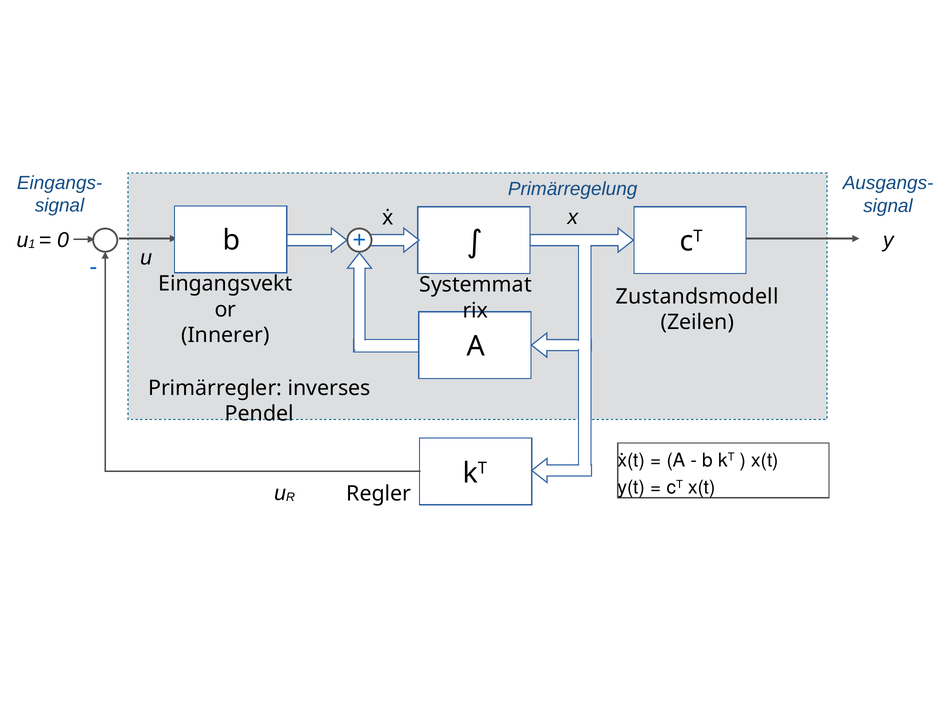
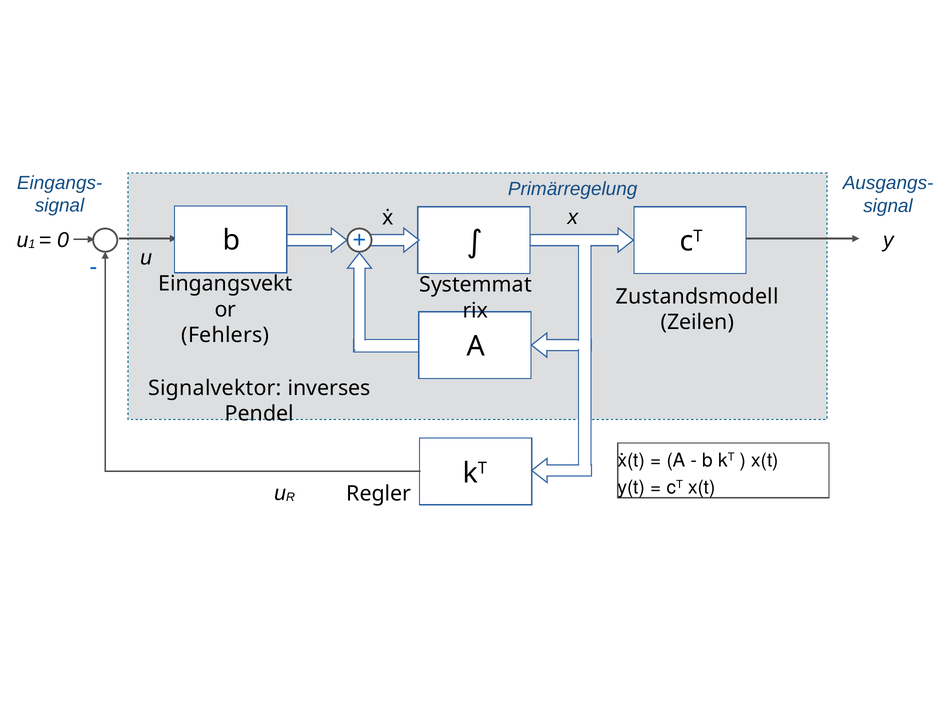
Innerer: Innerer -> Fehlers
Primärregler: Primärregler -> Signalvektor
